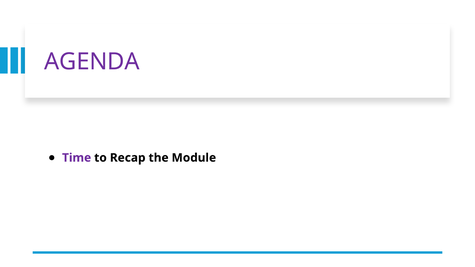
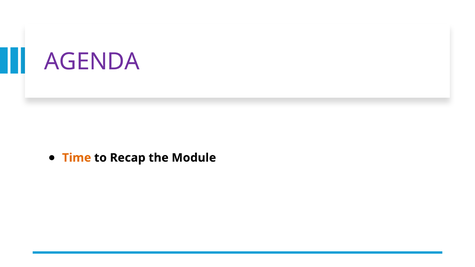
Time colour: purple -> orange
